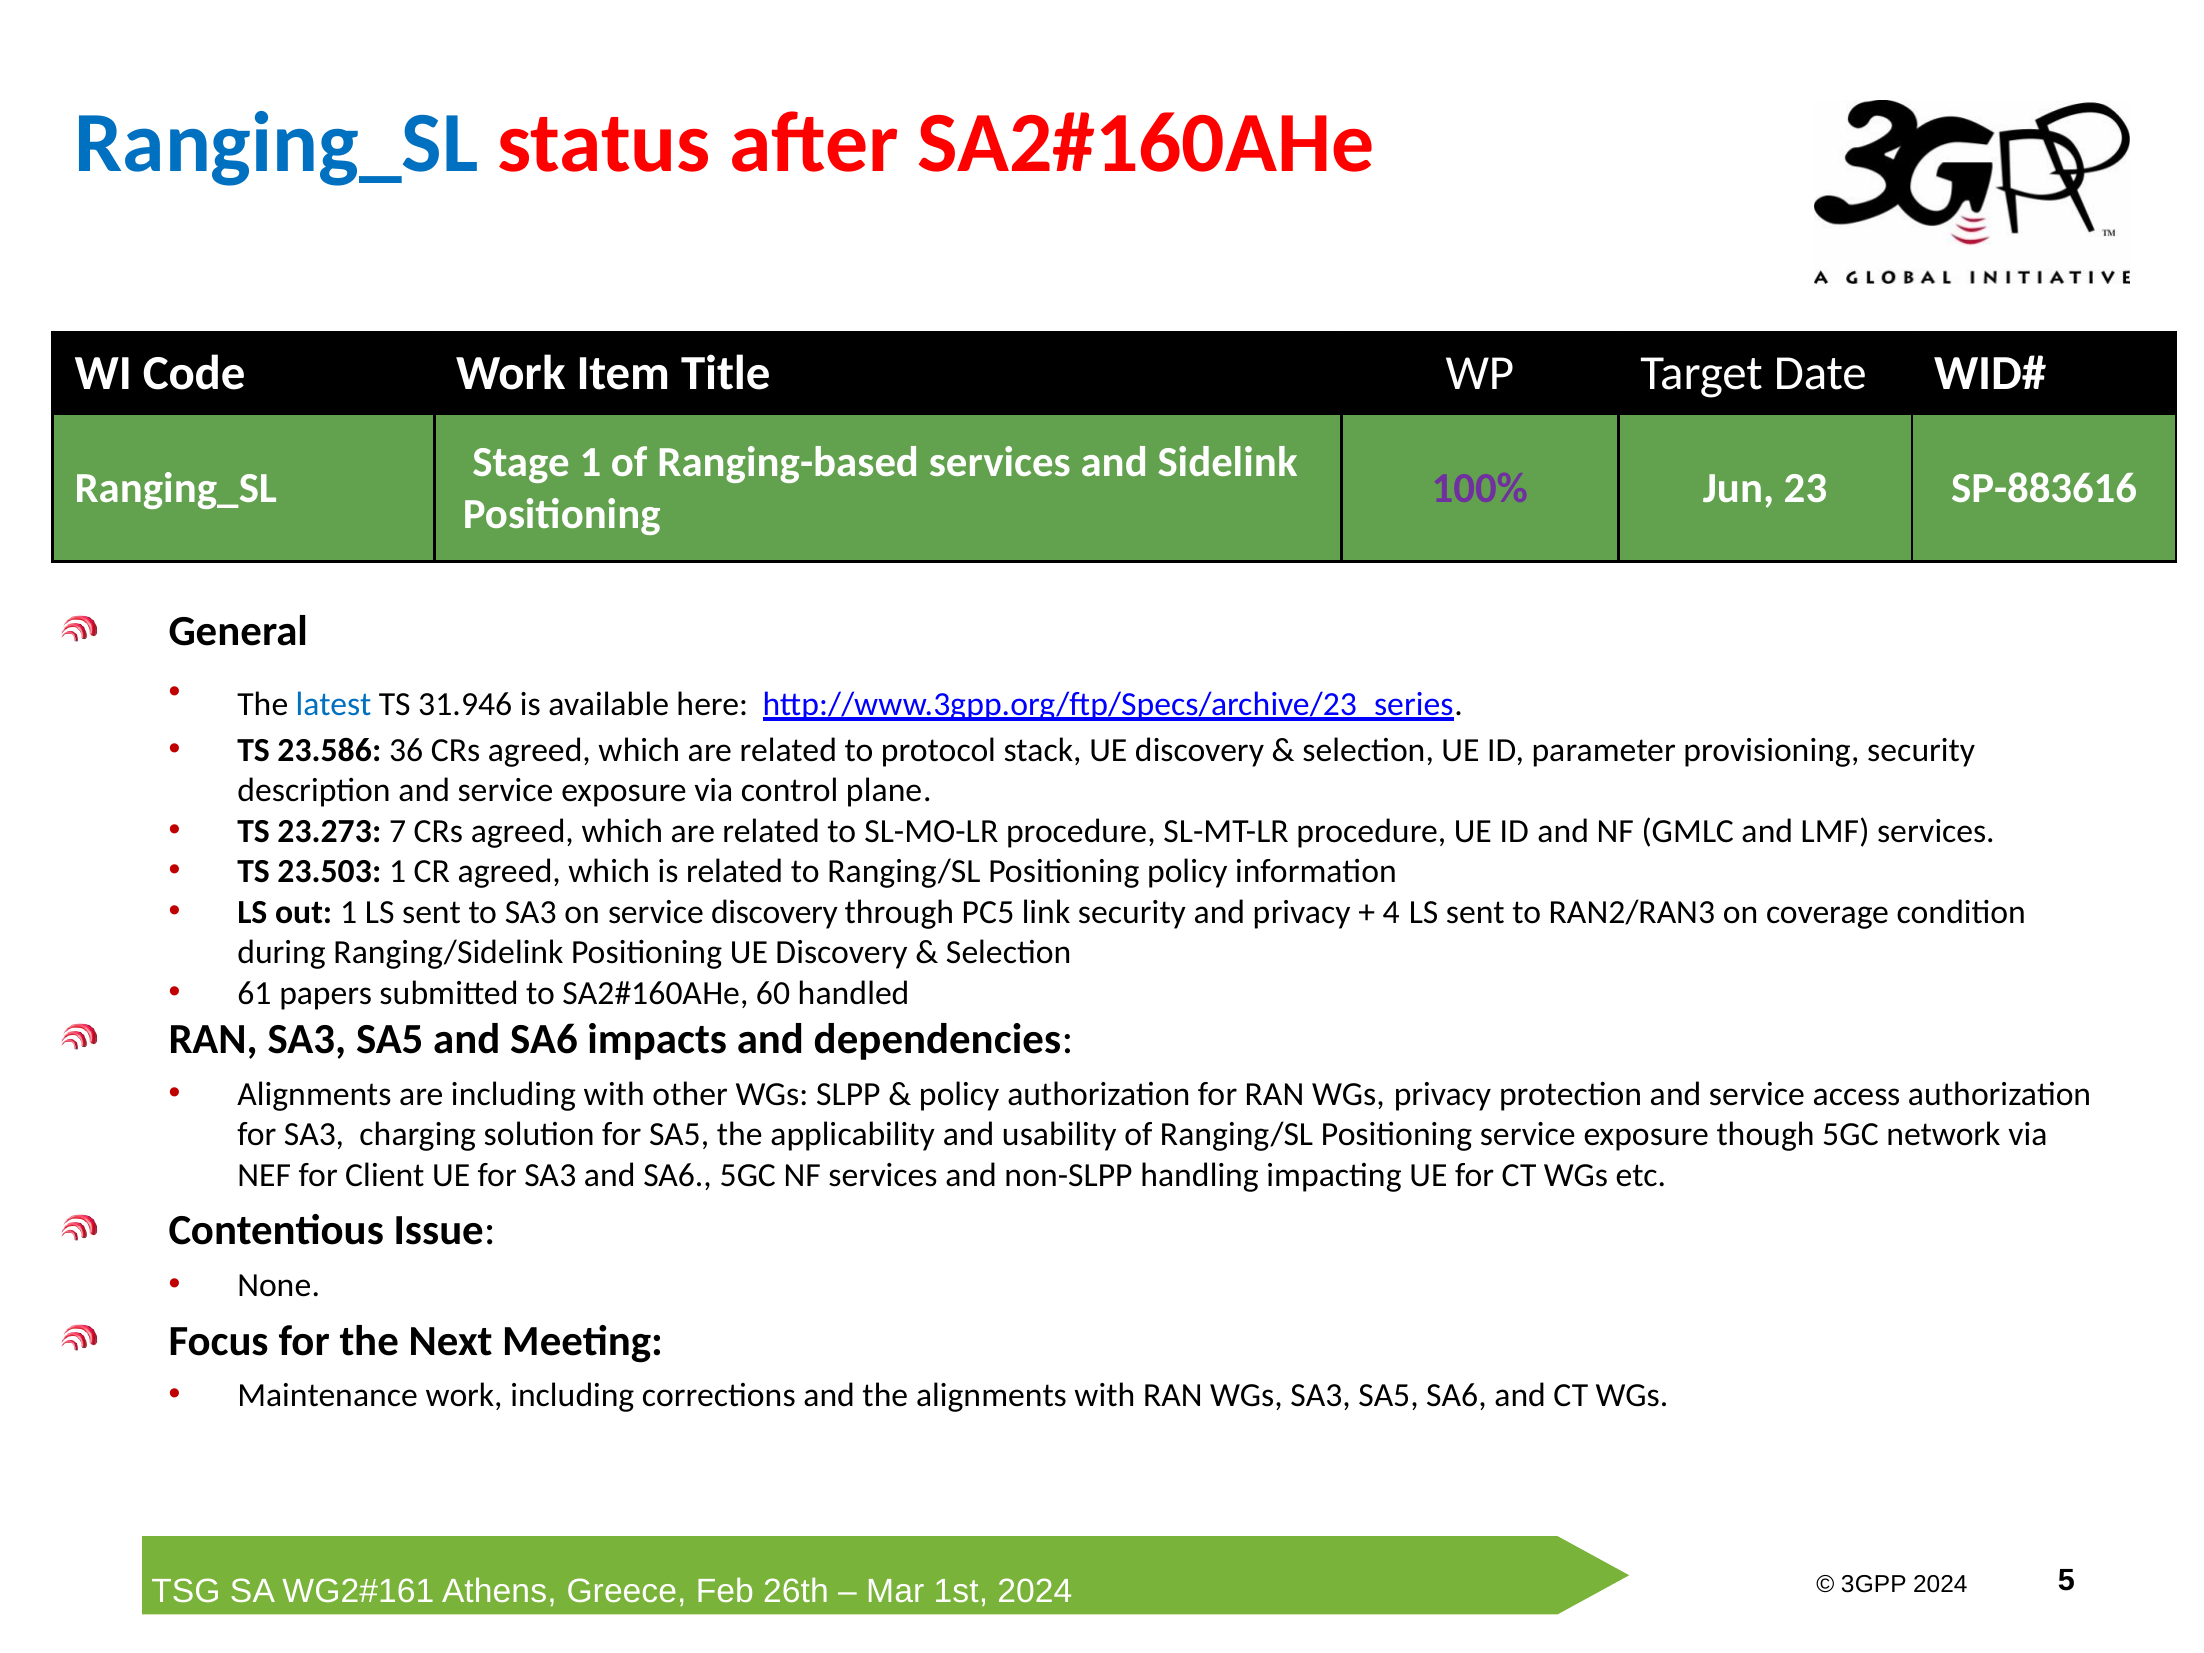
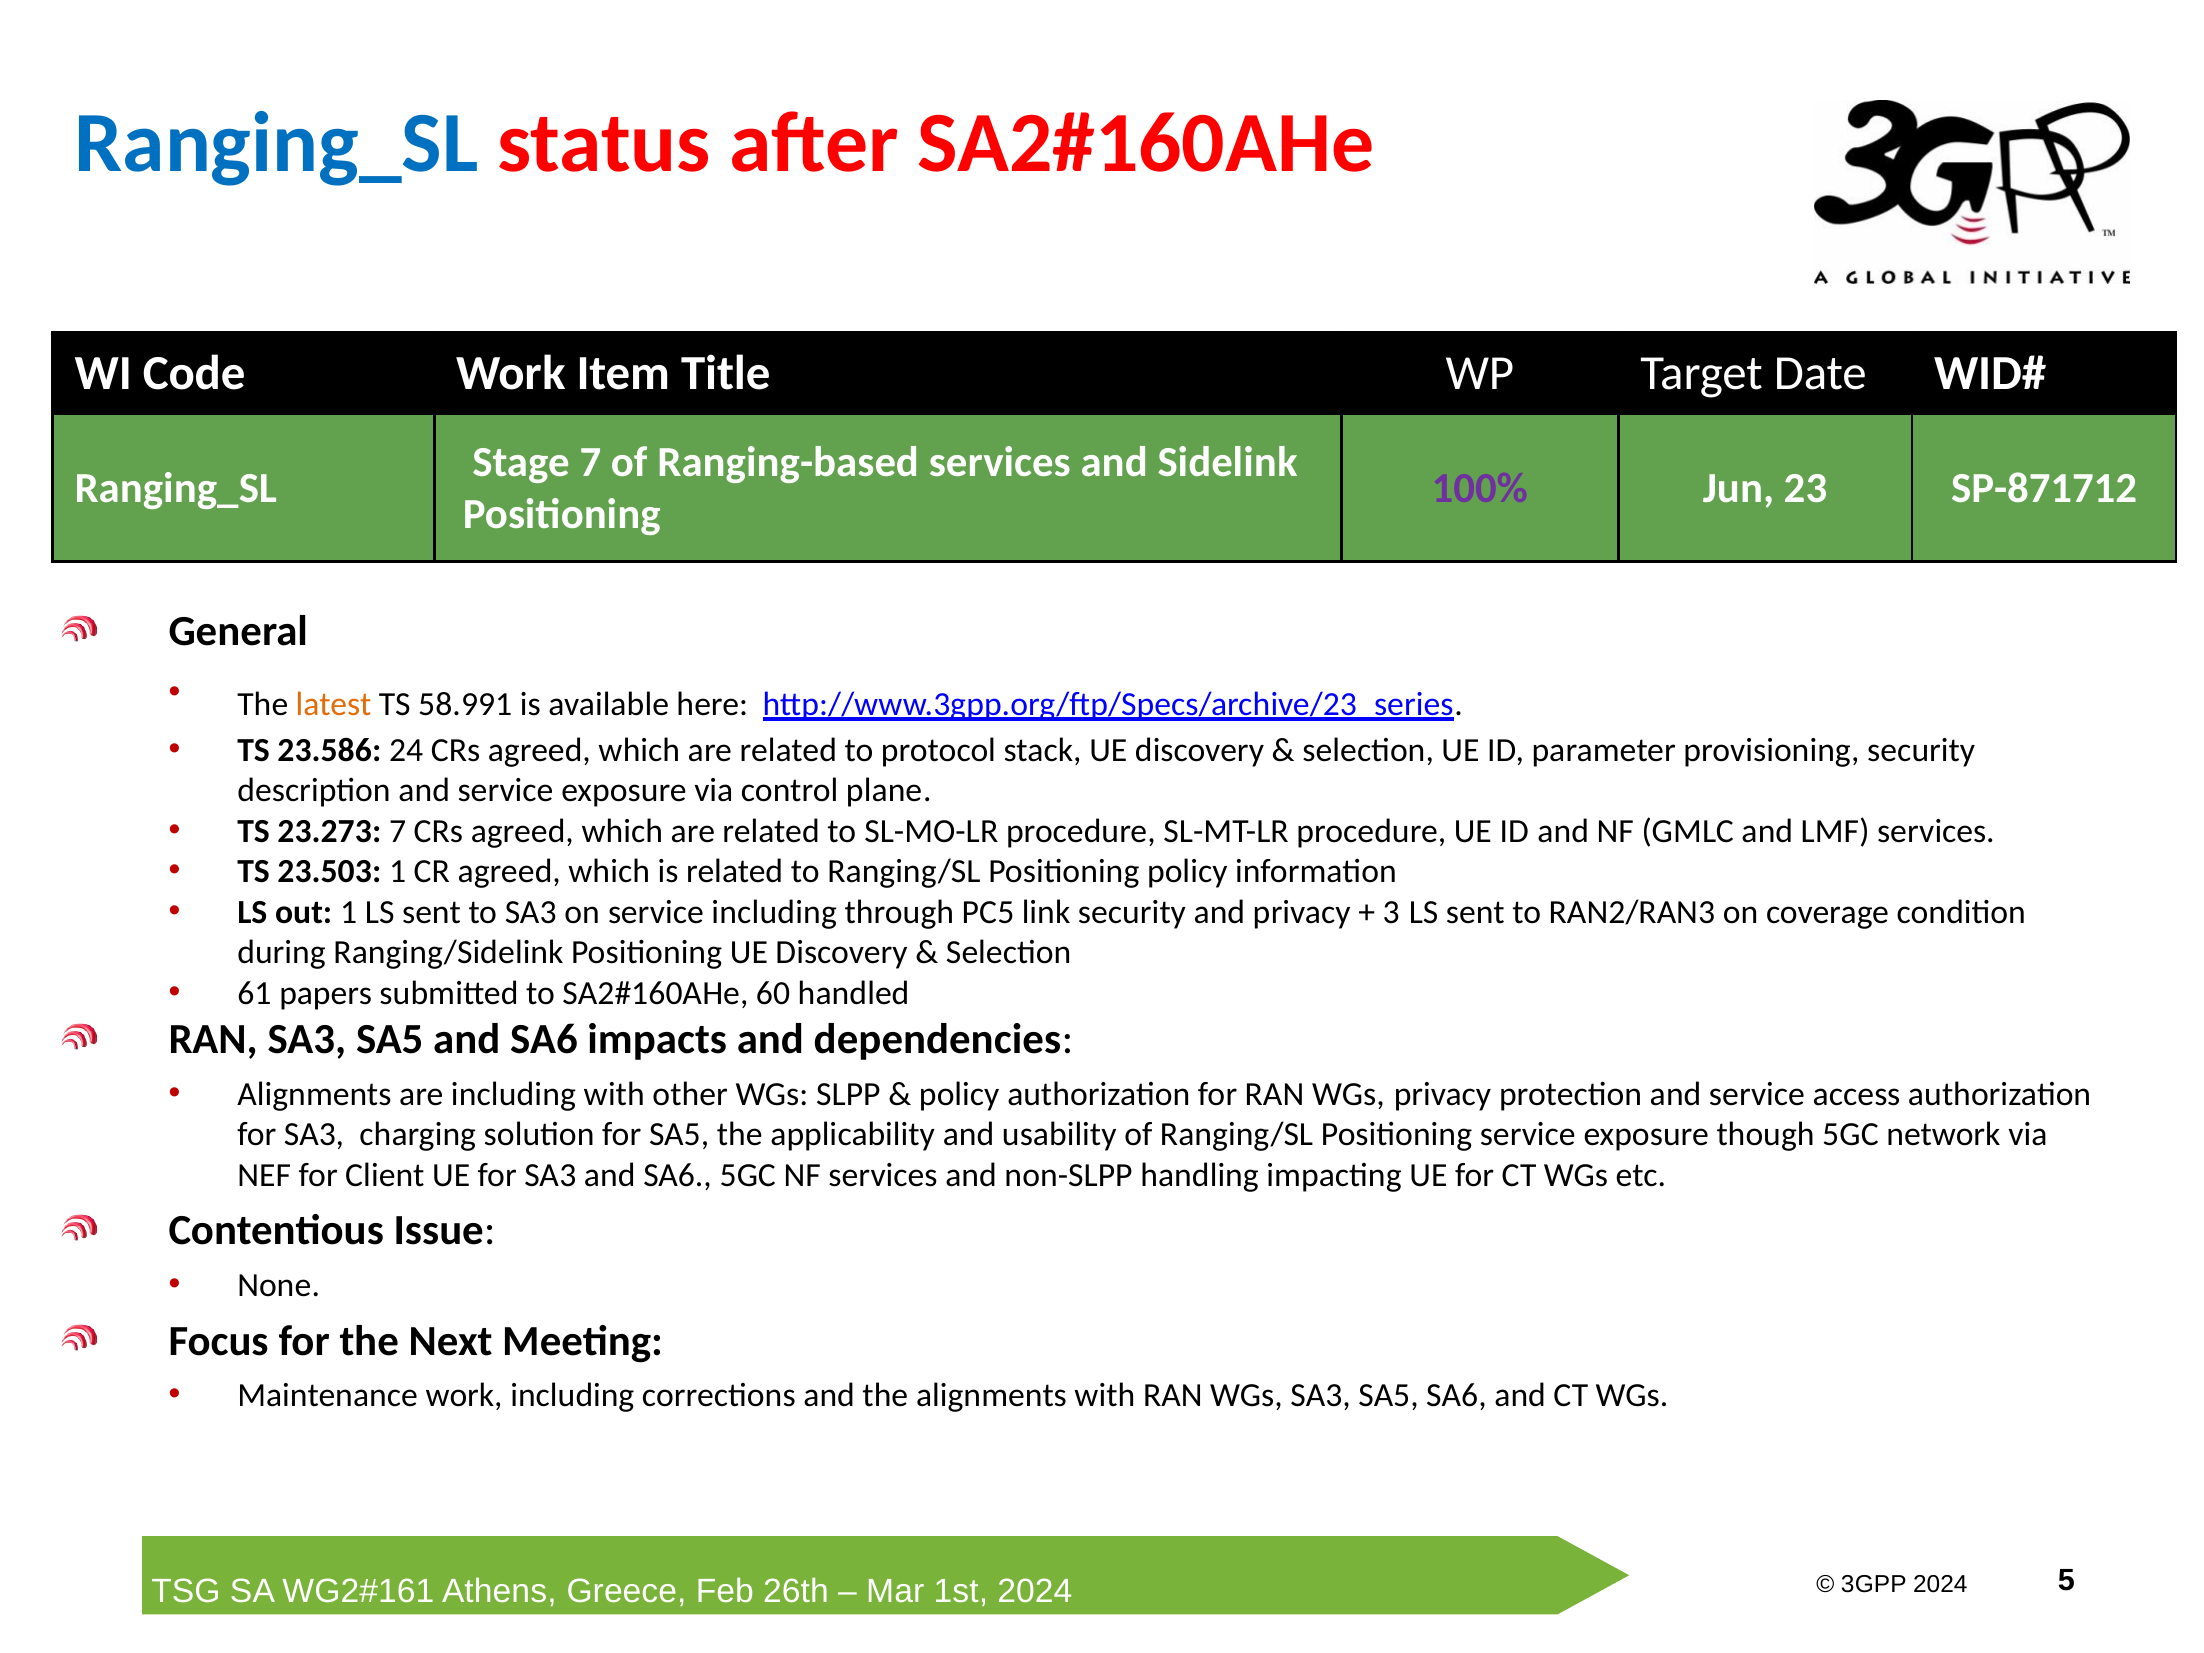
Stage 1: 1 -> 7
SP-883616: SP-883616 -> SP-871712
latest colour: blue -> orange
31.946: 31.946 -> 58.991
36: 36 -> 24
service discovery: discovery -> including
4: 4 -> 3
